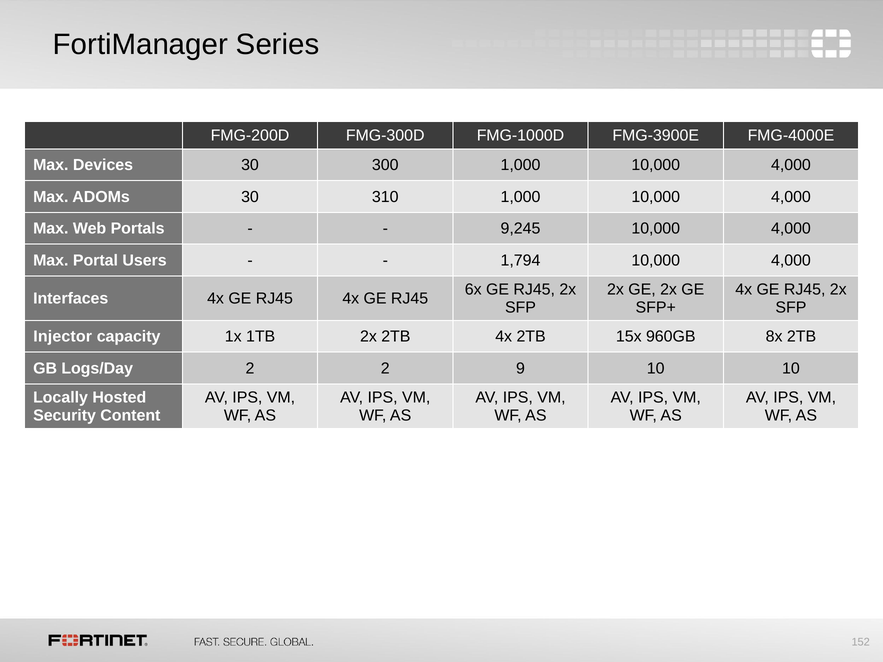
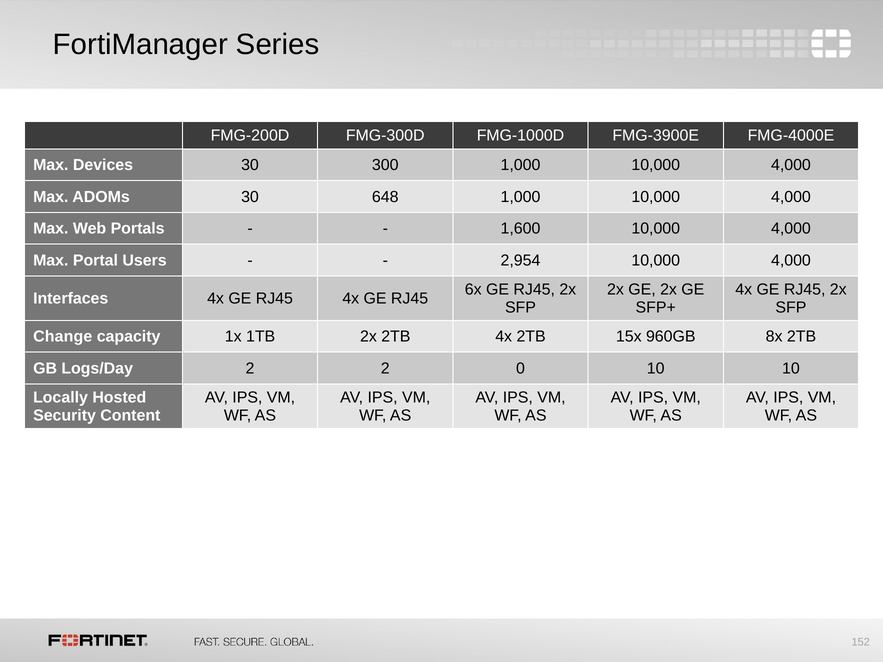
310: 310 -> 648
9,245: 9,245 -> 1,600
1,794: 1,794 -> 2,954
Injector: Injector -> Change
9: 9 -> 0
